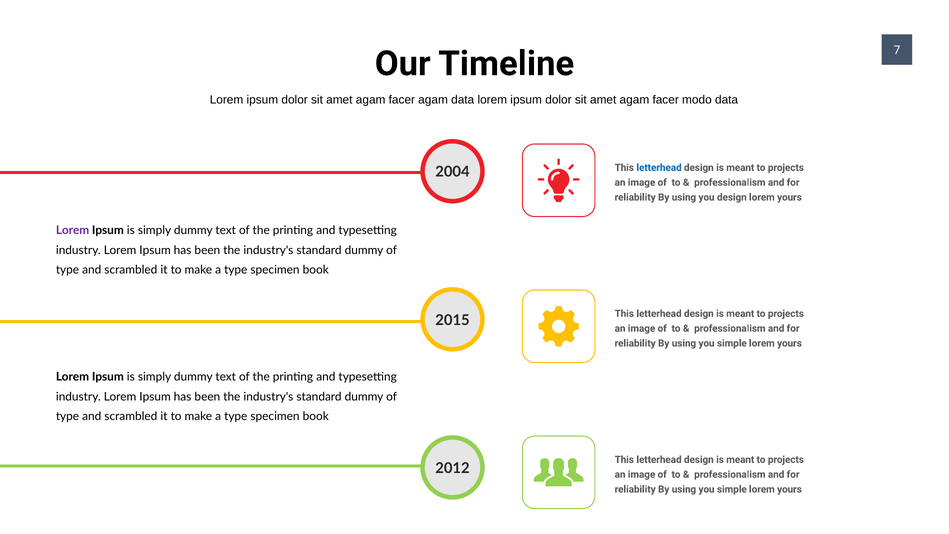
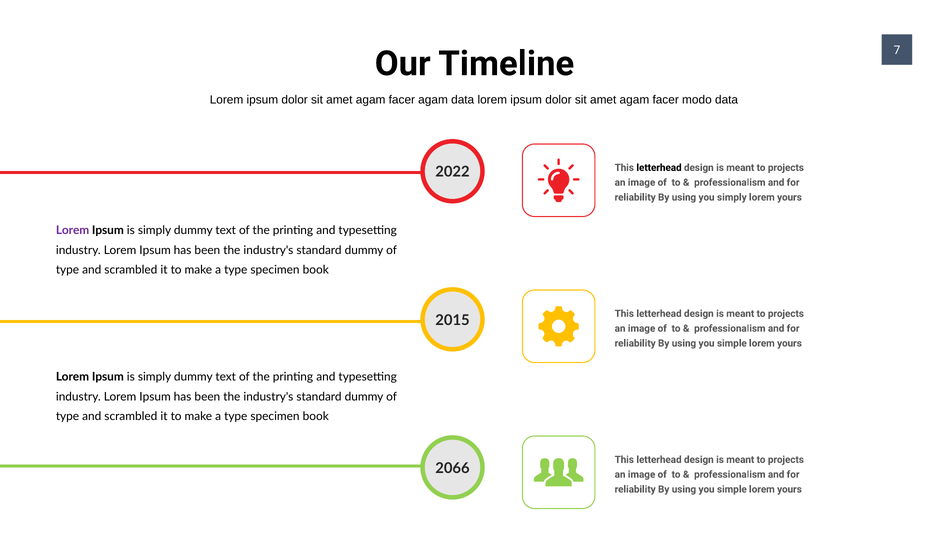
letterhead at (659, 168) colour: blue -> black
2004: 2004 -> 2022
you design: design -> simply
2012: 2012 -> 2066
